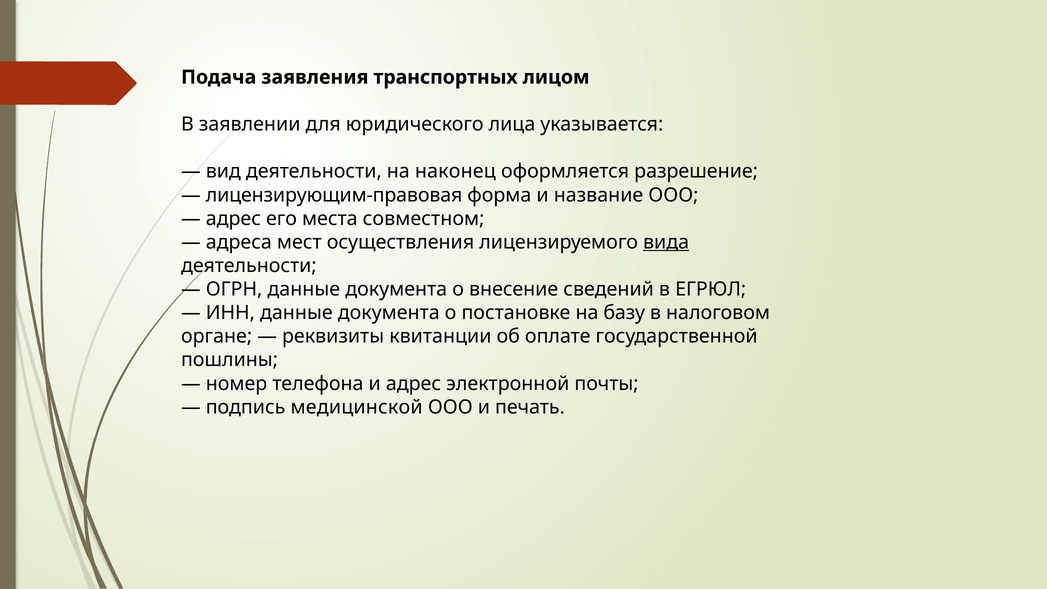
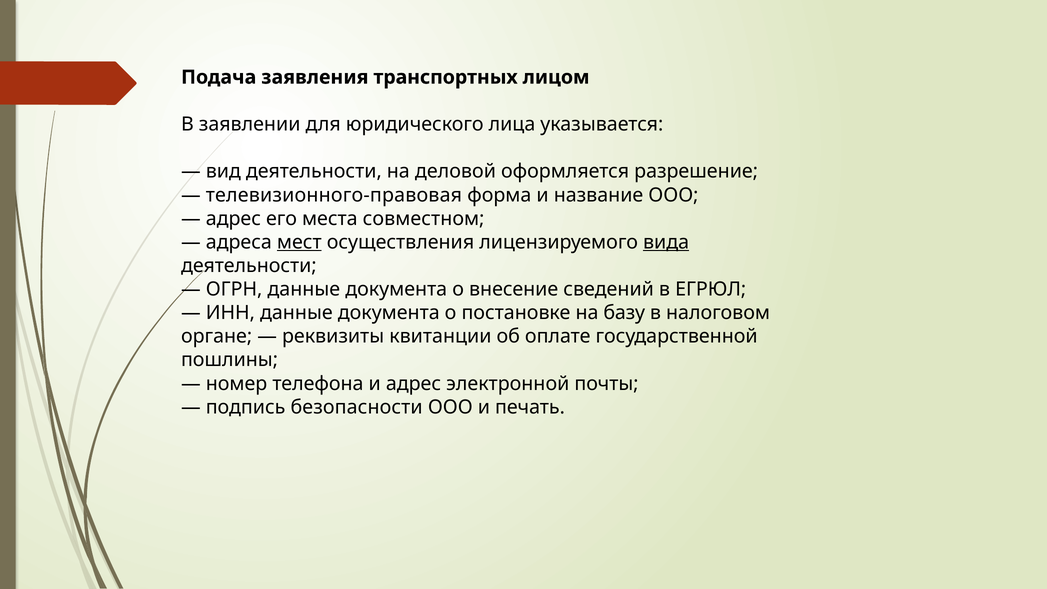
наконец: наконец -> деловой
лицензирующим-правовая: лицензирующим-правовая -> телевизионного-правовая
мест underline: none -> present
медицинской: медицинской -> безопасности
